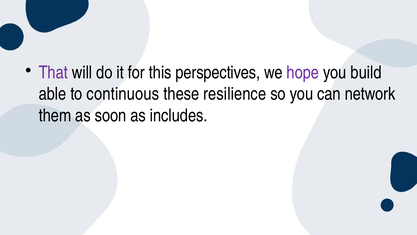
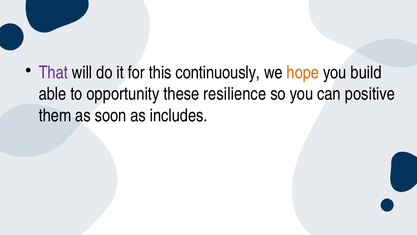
perspectives: perspectives -> continuously
hope colour: purple -> orange
continuous: continuous -> opportunity
network: network -> positive
